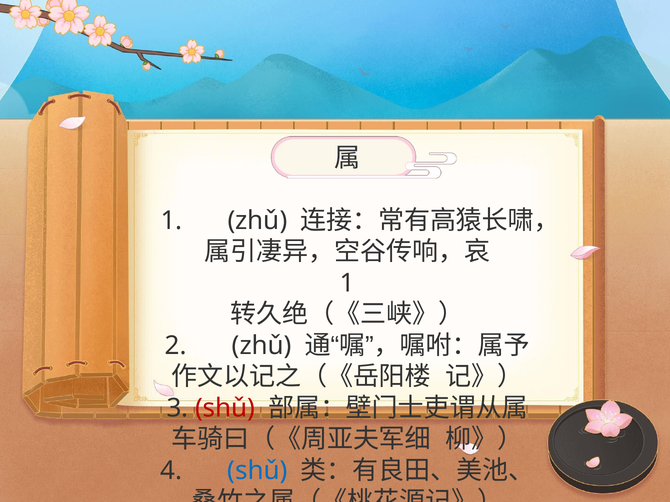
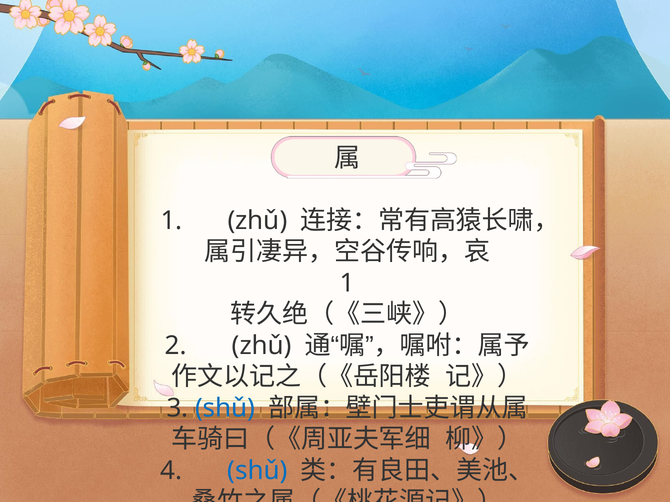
shǔ at (225, 408) colour: red -> blue
